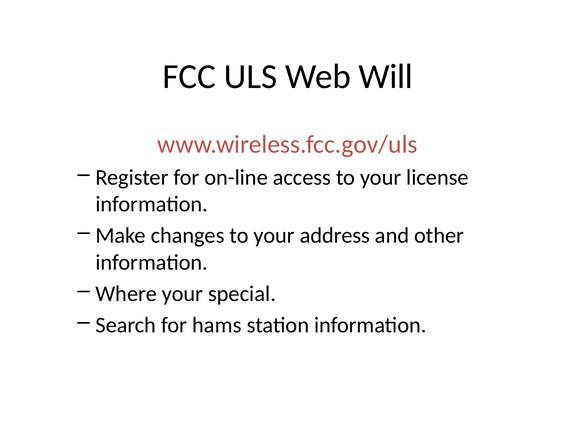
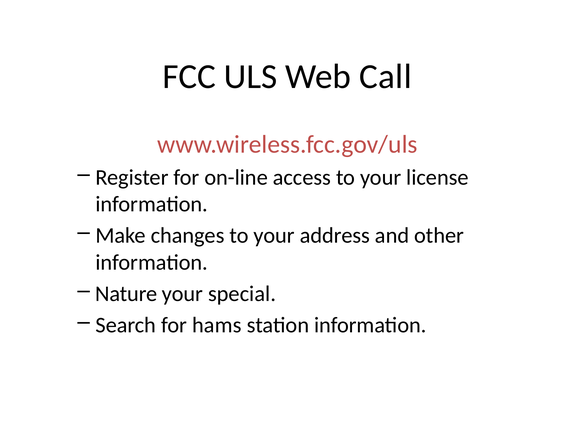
Will: Will -> Call
Where: Where -> Nature
